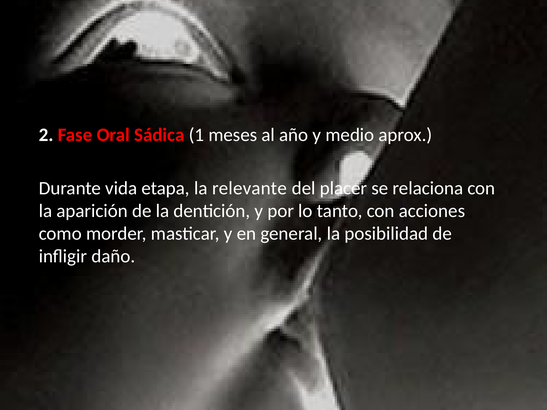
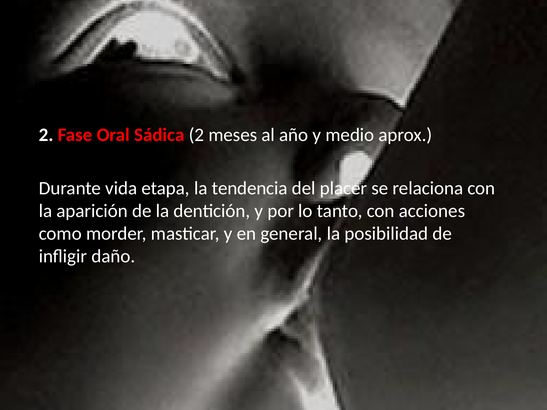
Sádica 1: 1 -> 2
relevante: relevante -> tendencia
